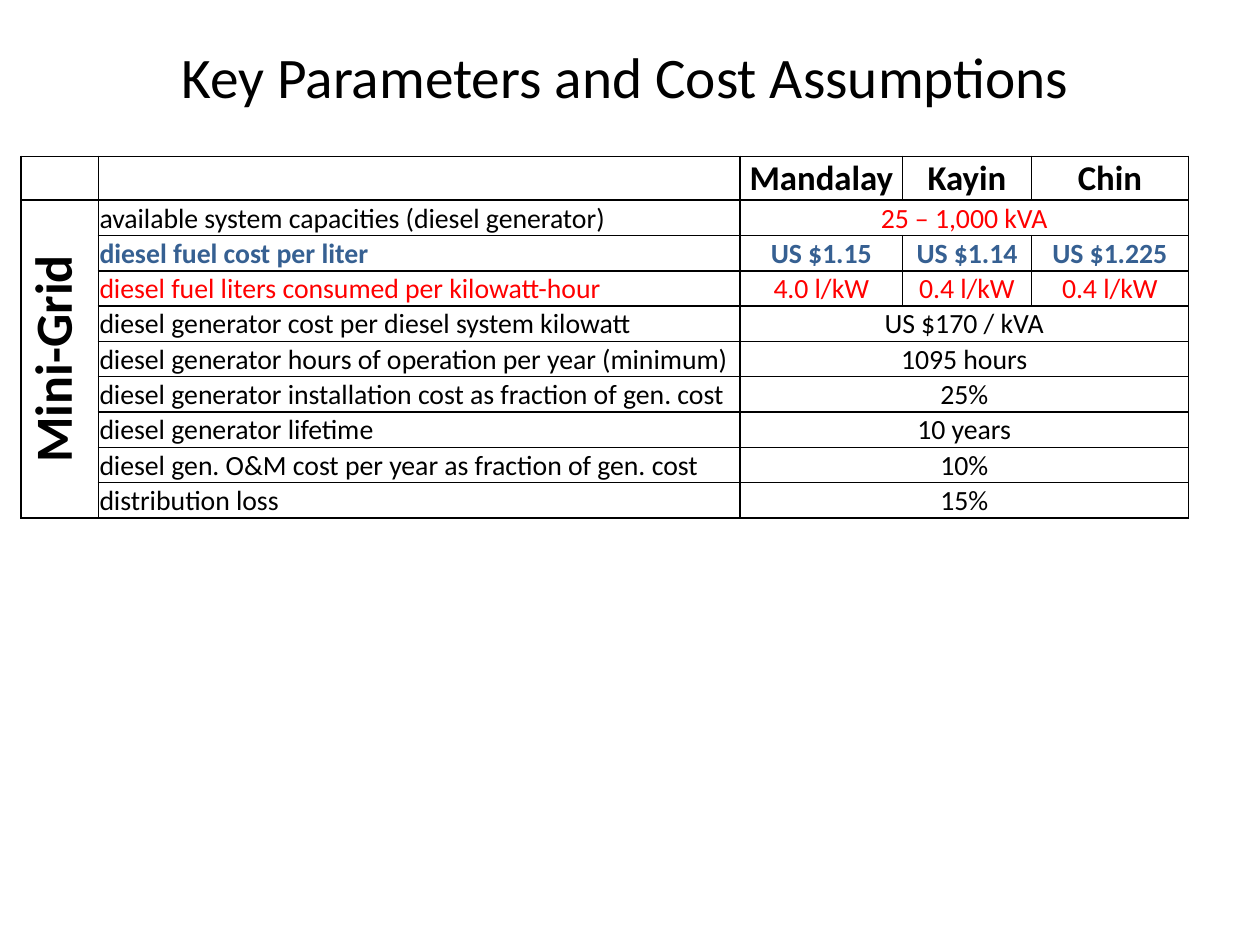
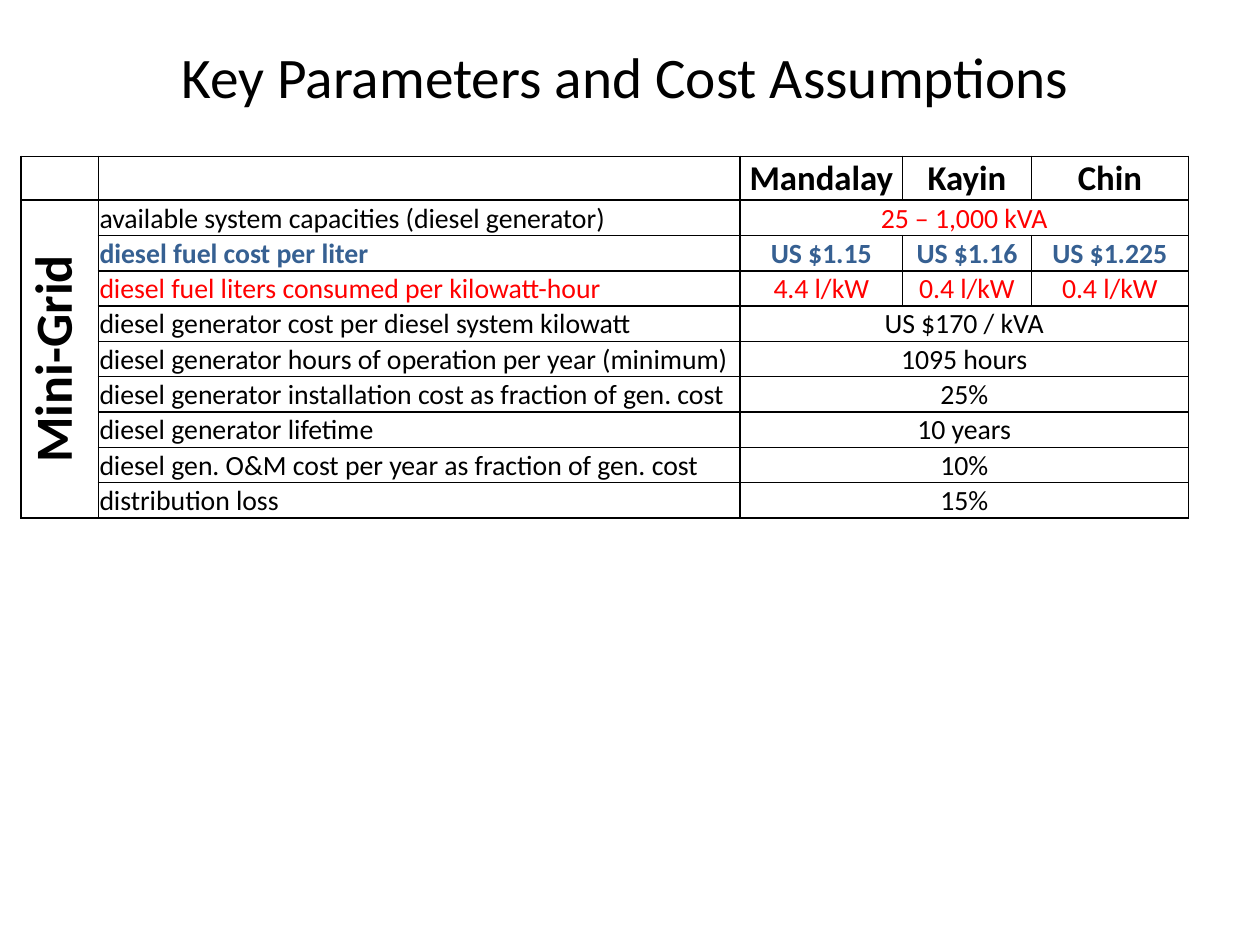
$1.14: $1.14 -> $1.16
4.0: 4.0 -> 4.4
